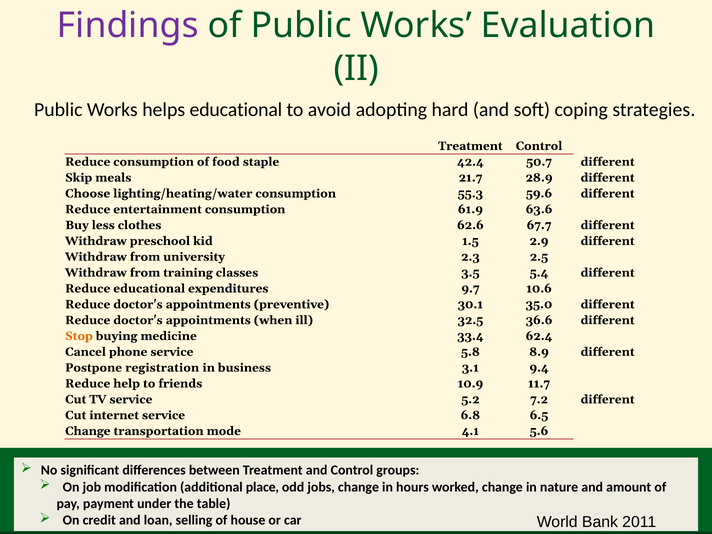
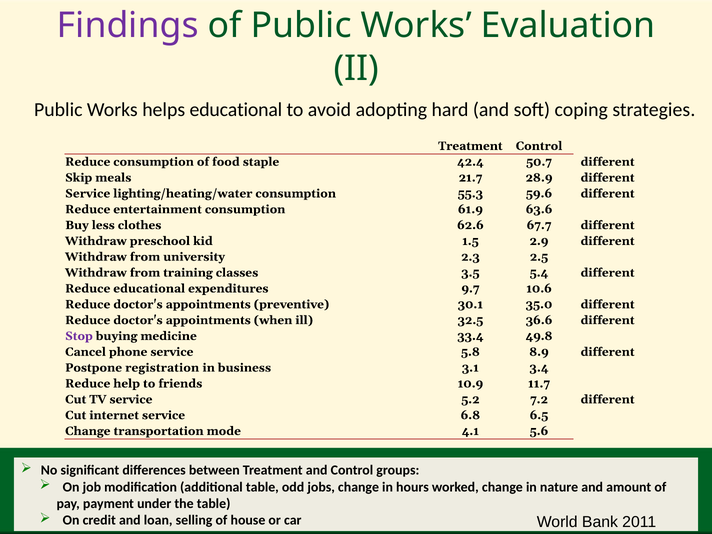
Choose at (88, 193): Choose -> Service
Stop colour: orange -> purple
62.4: 62.4 -> 49.8
9.4: 9.4 -> 3.4
additional place: place -> table
